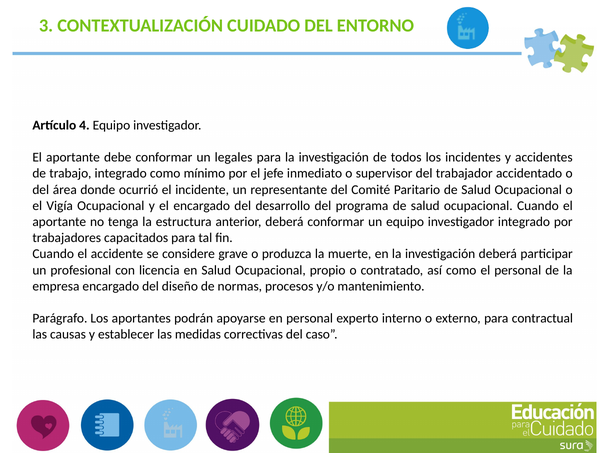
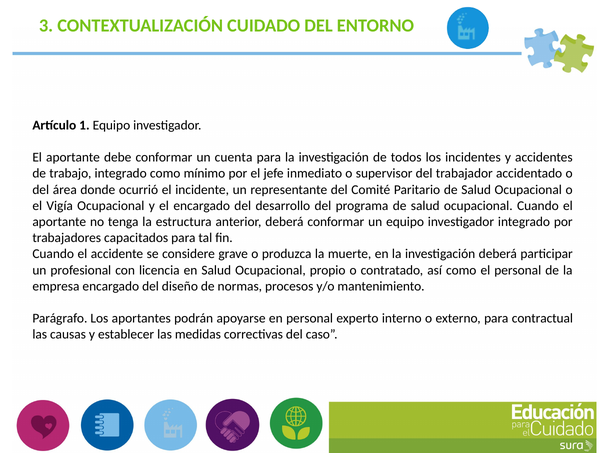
4: 4 -> 1
legales: legales -> cuenta
